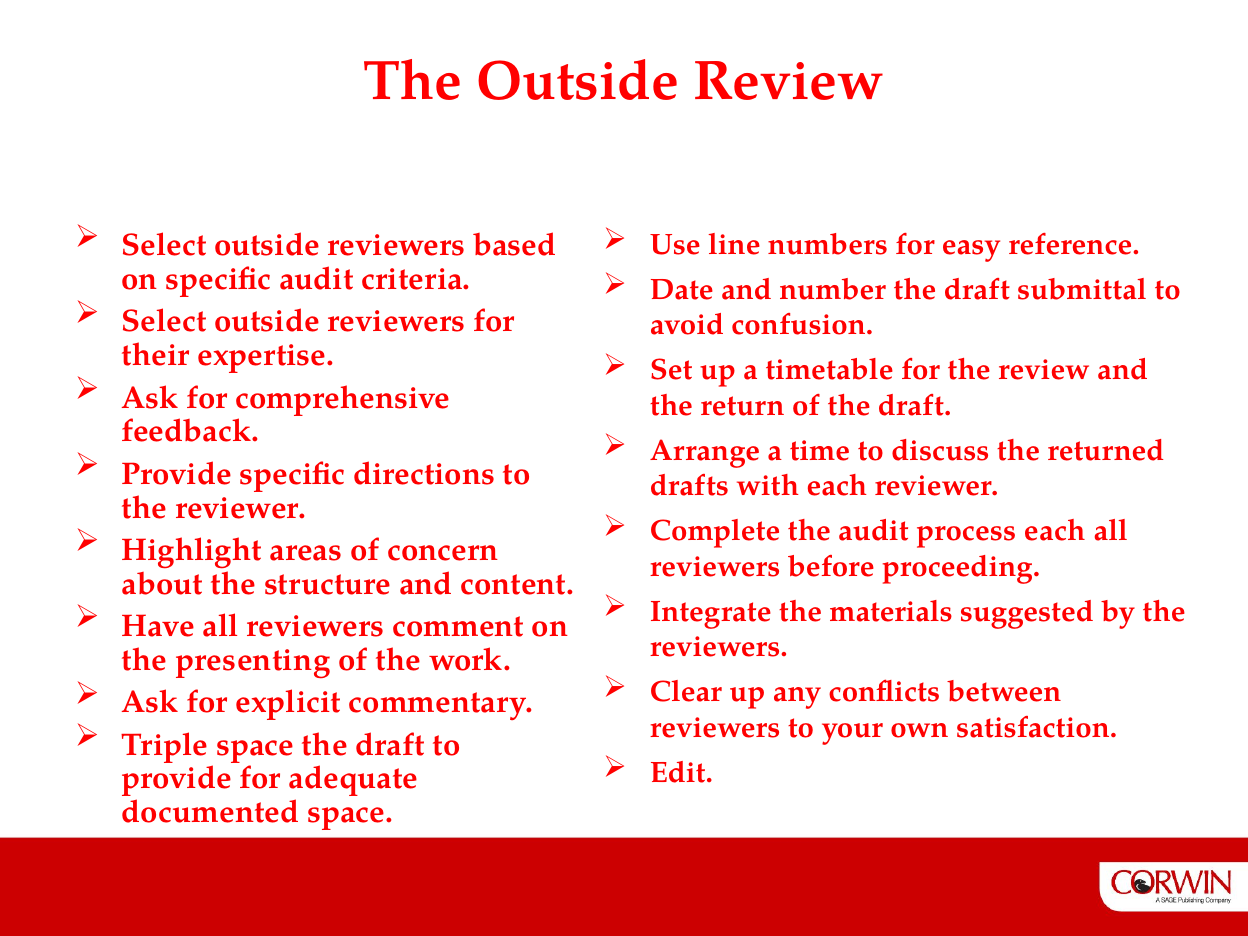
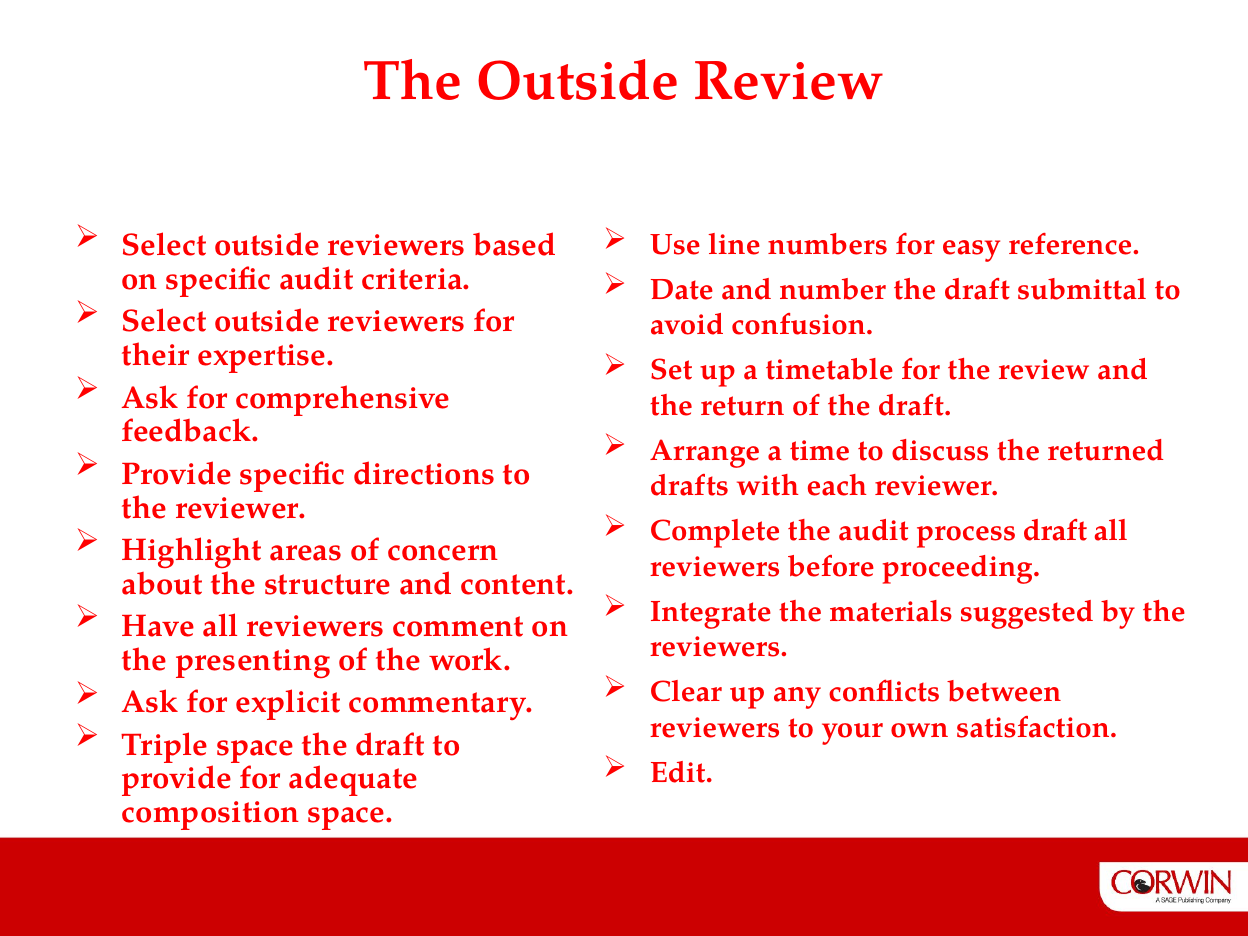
process each: each -> draft
documented: documented -> composition
